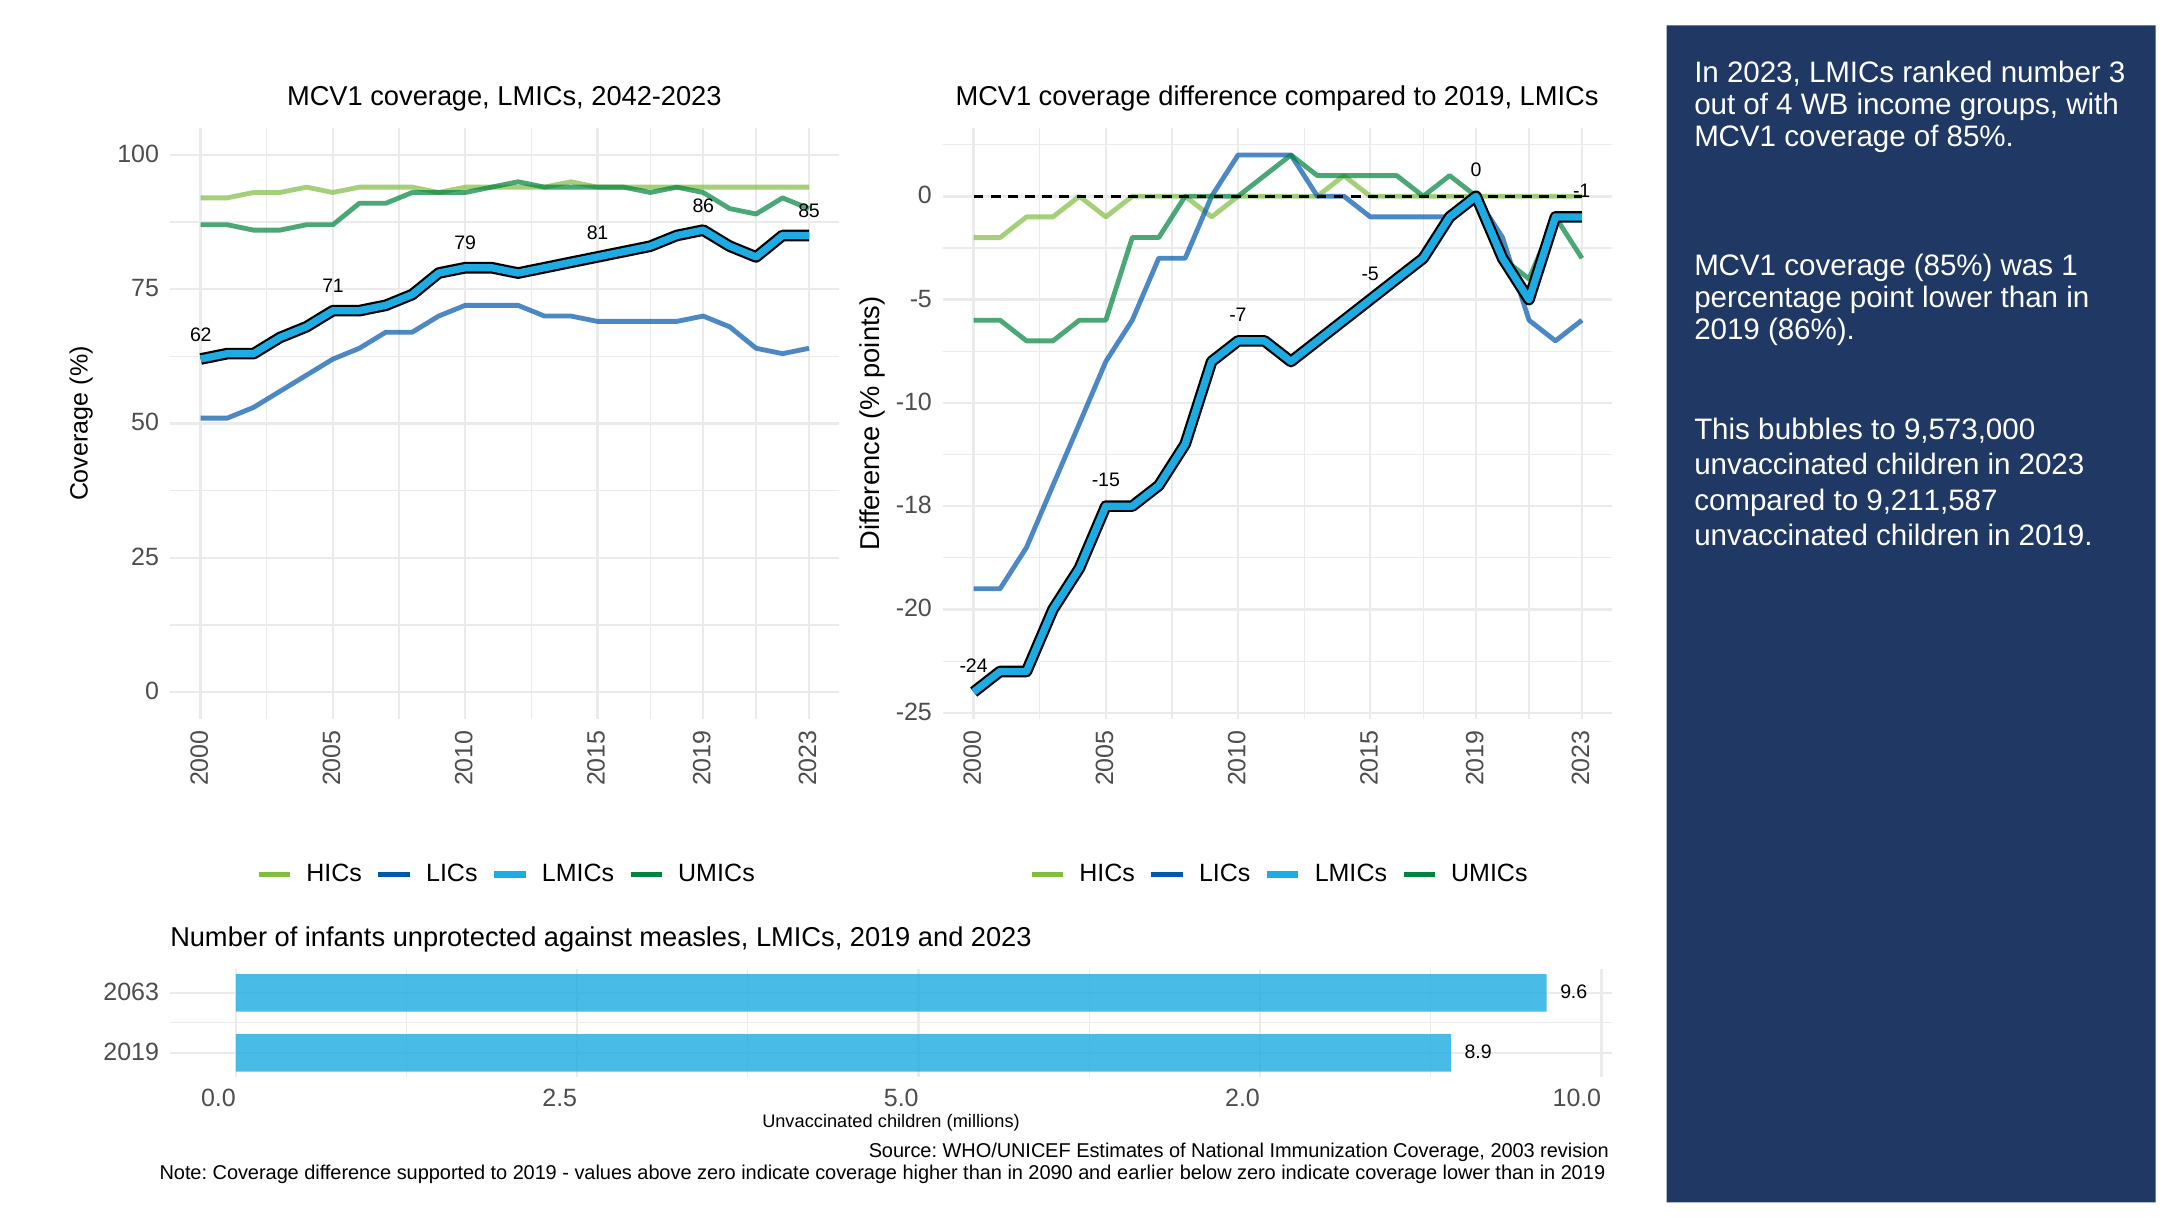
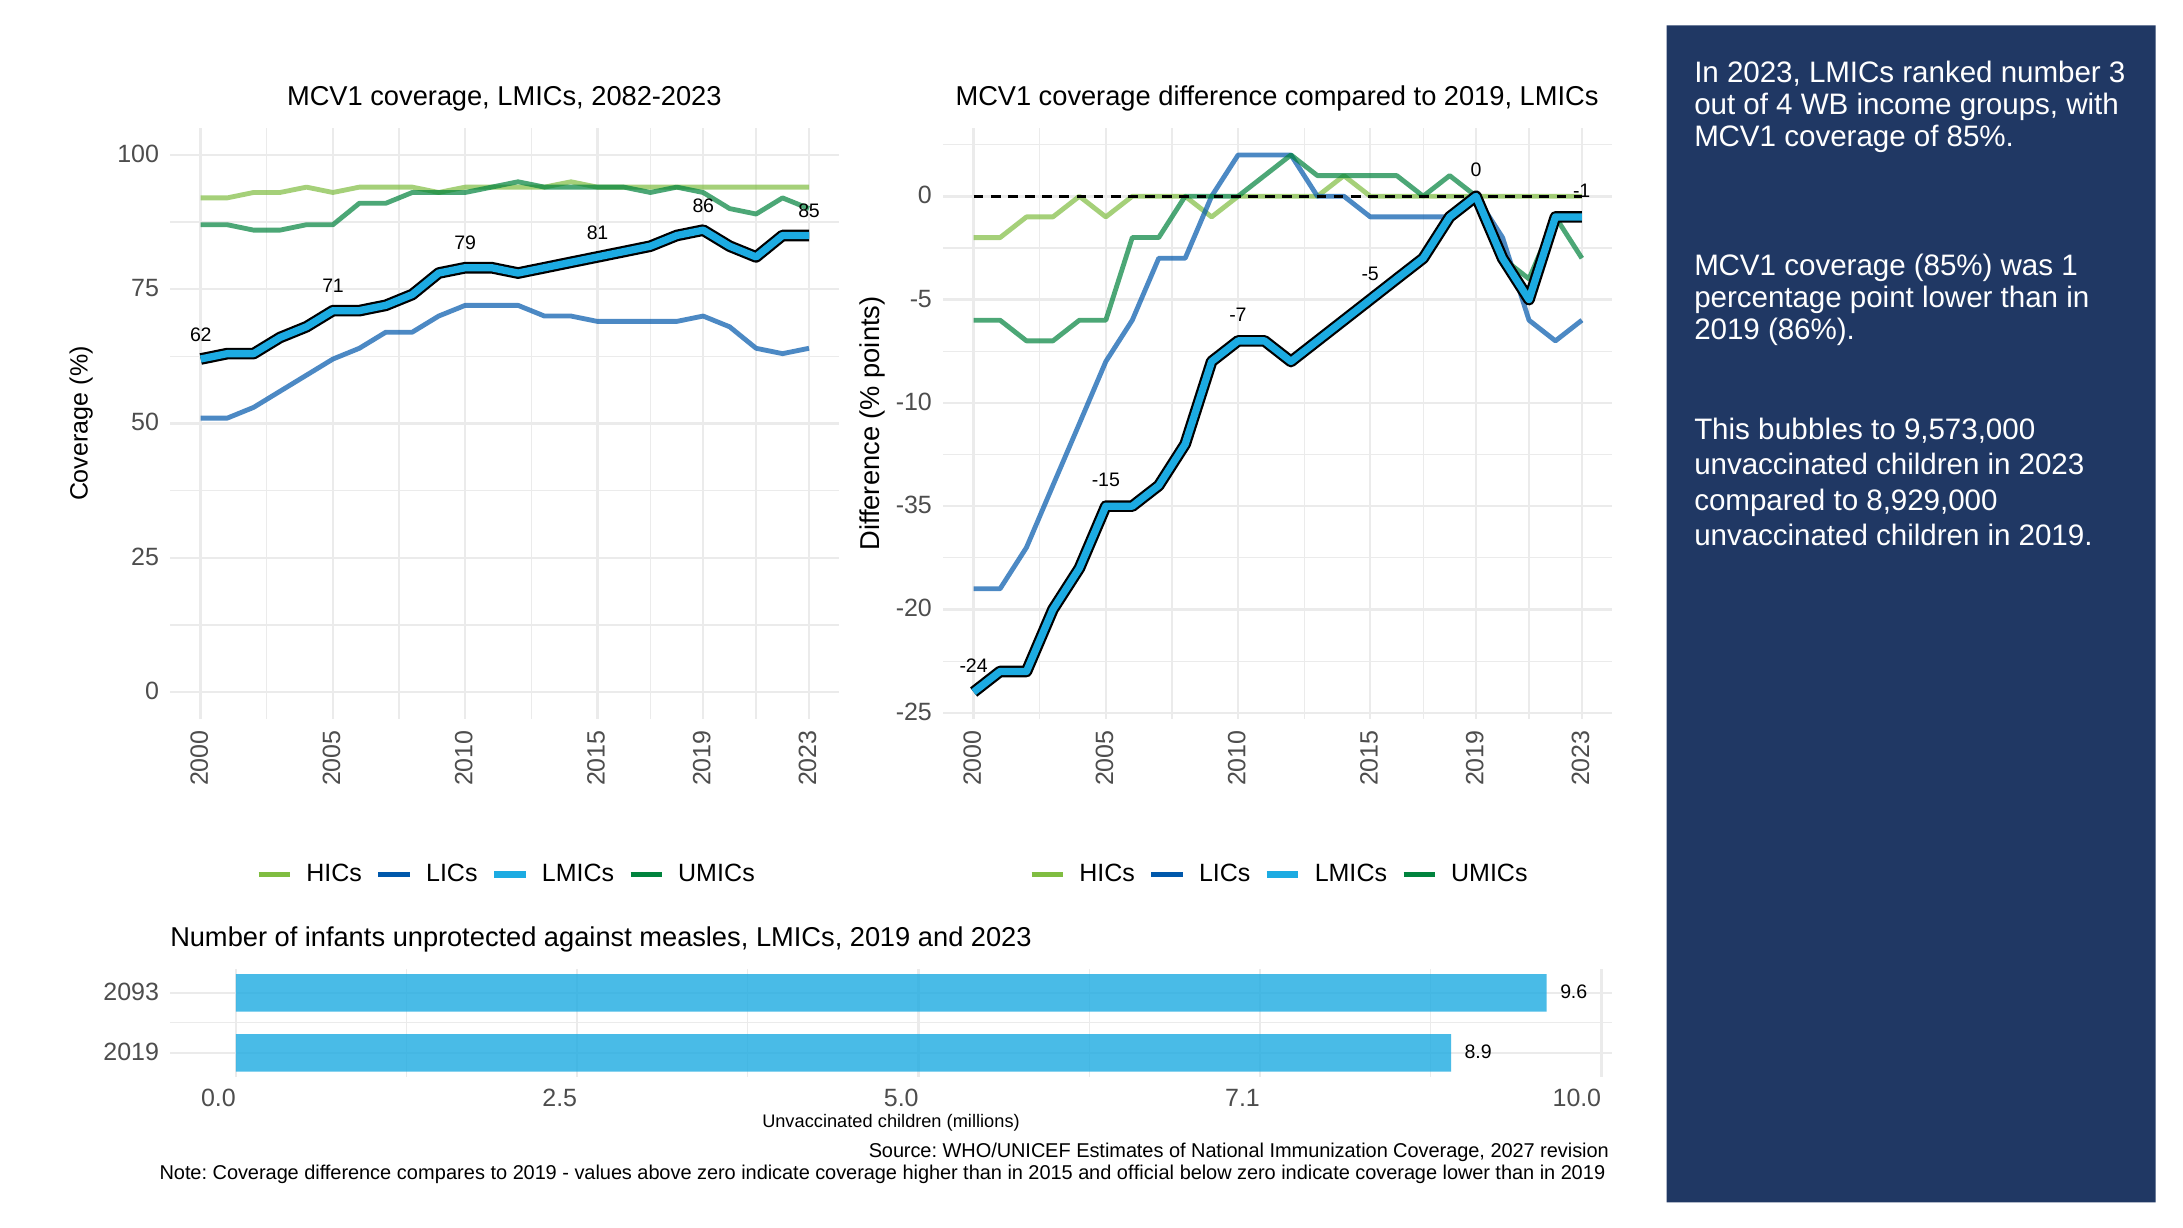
2042-2023: 2042-2023 -> 2082-2023
9,211,587: 9,211,587 -> 8,929,000
-18: -18 -> -35
2063: 2063 -> 2093
2.0: 2.0 -> 7.1
2003: 2003 -> 2027
supported: supported -> compares
2090: 2090 -> 2015
earlier: earlier -> official
